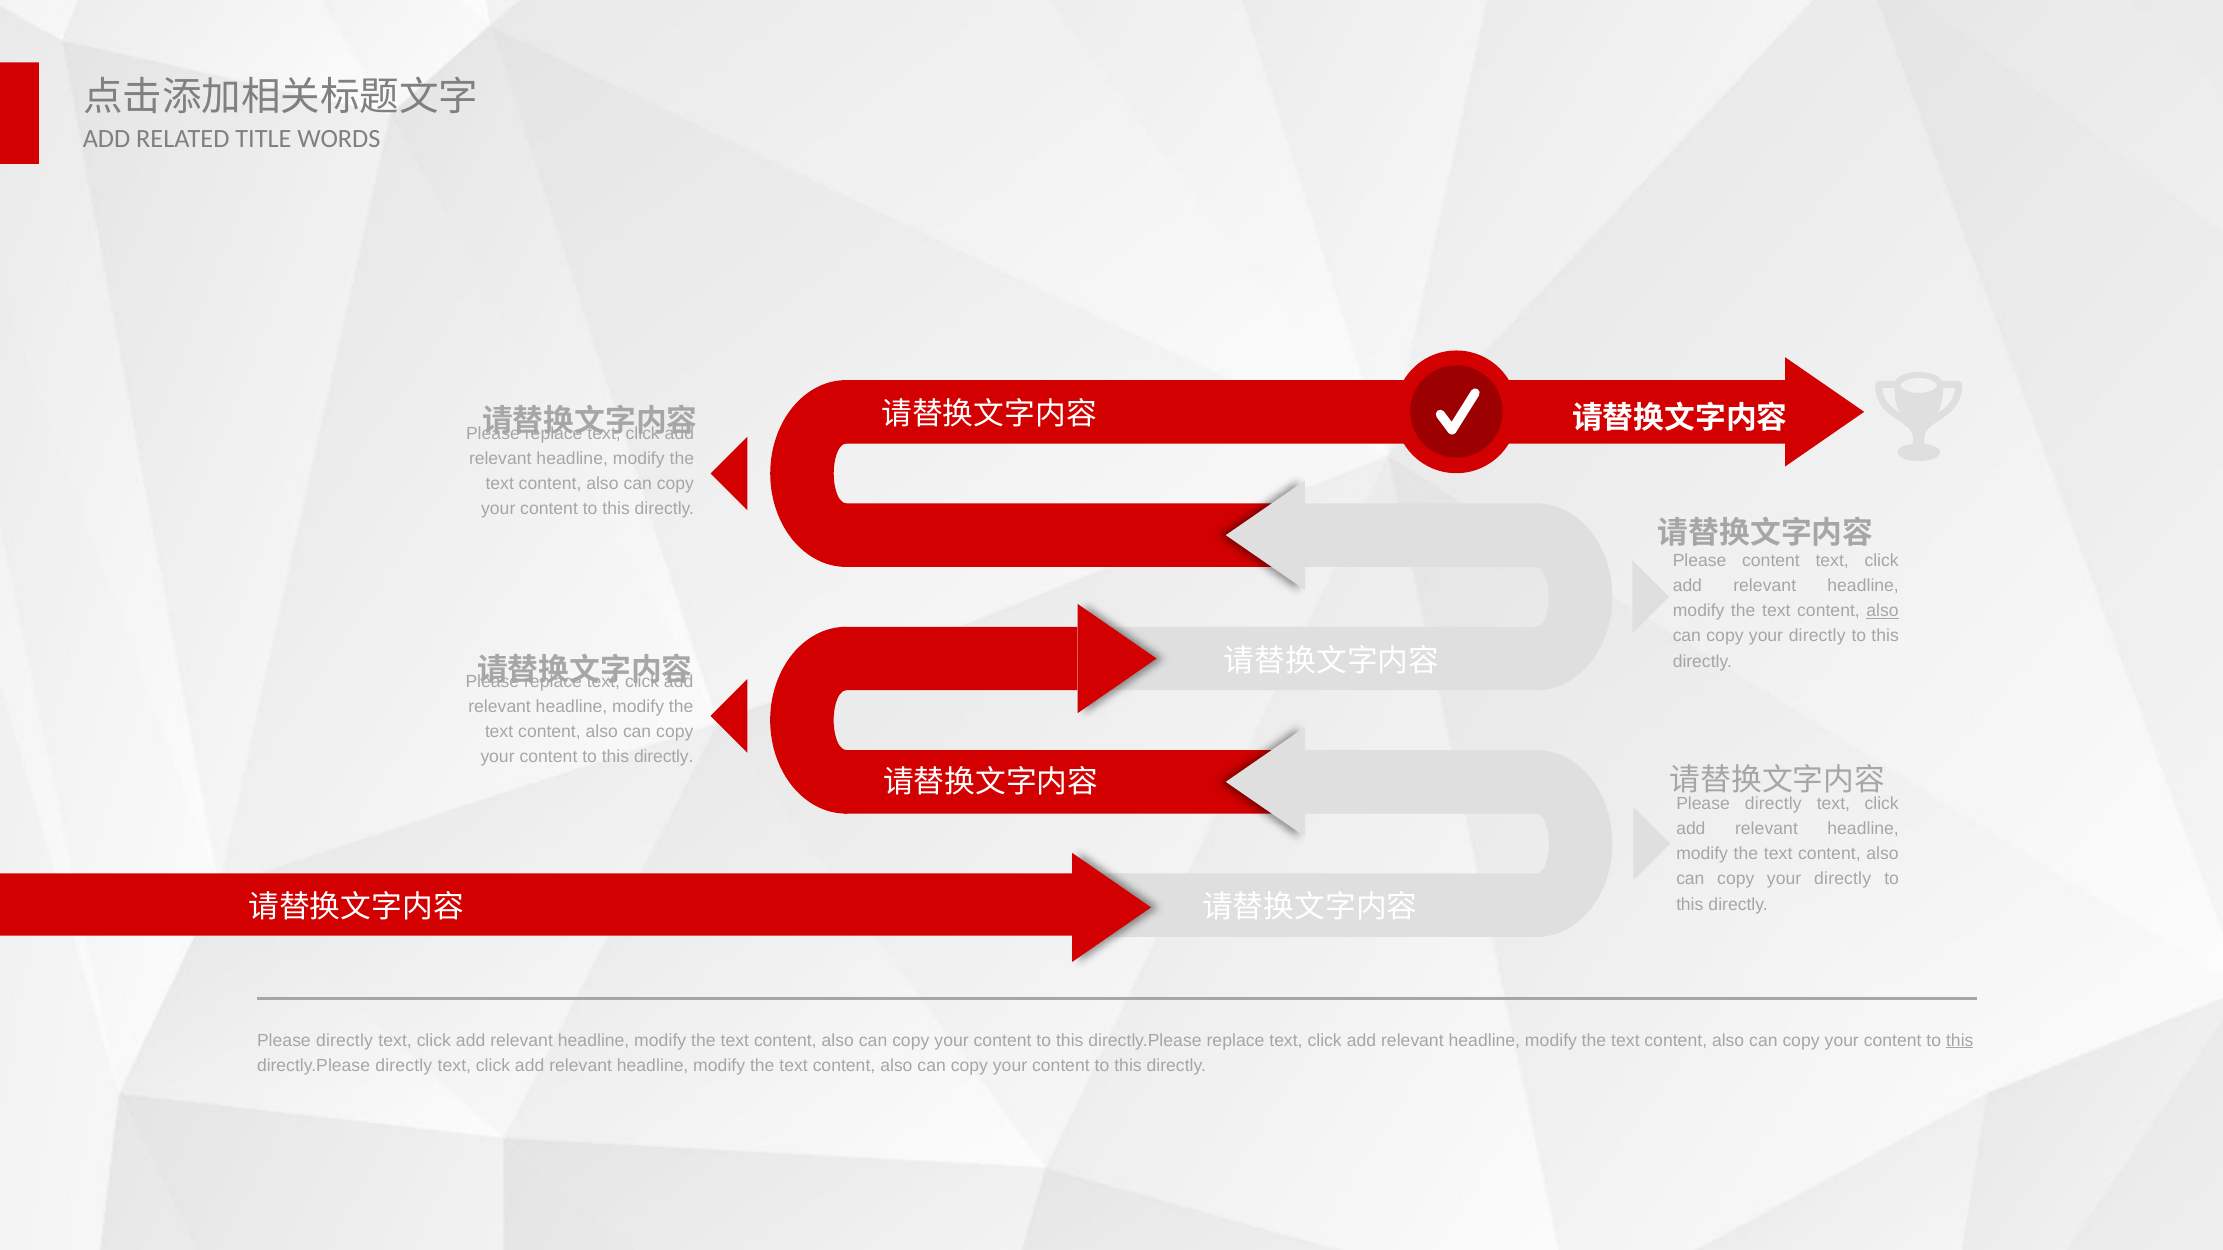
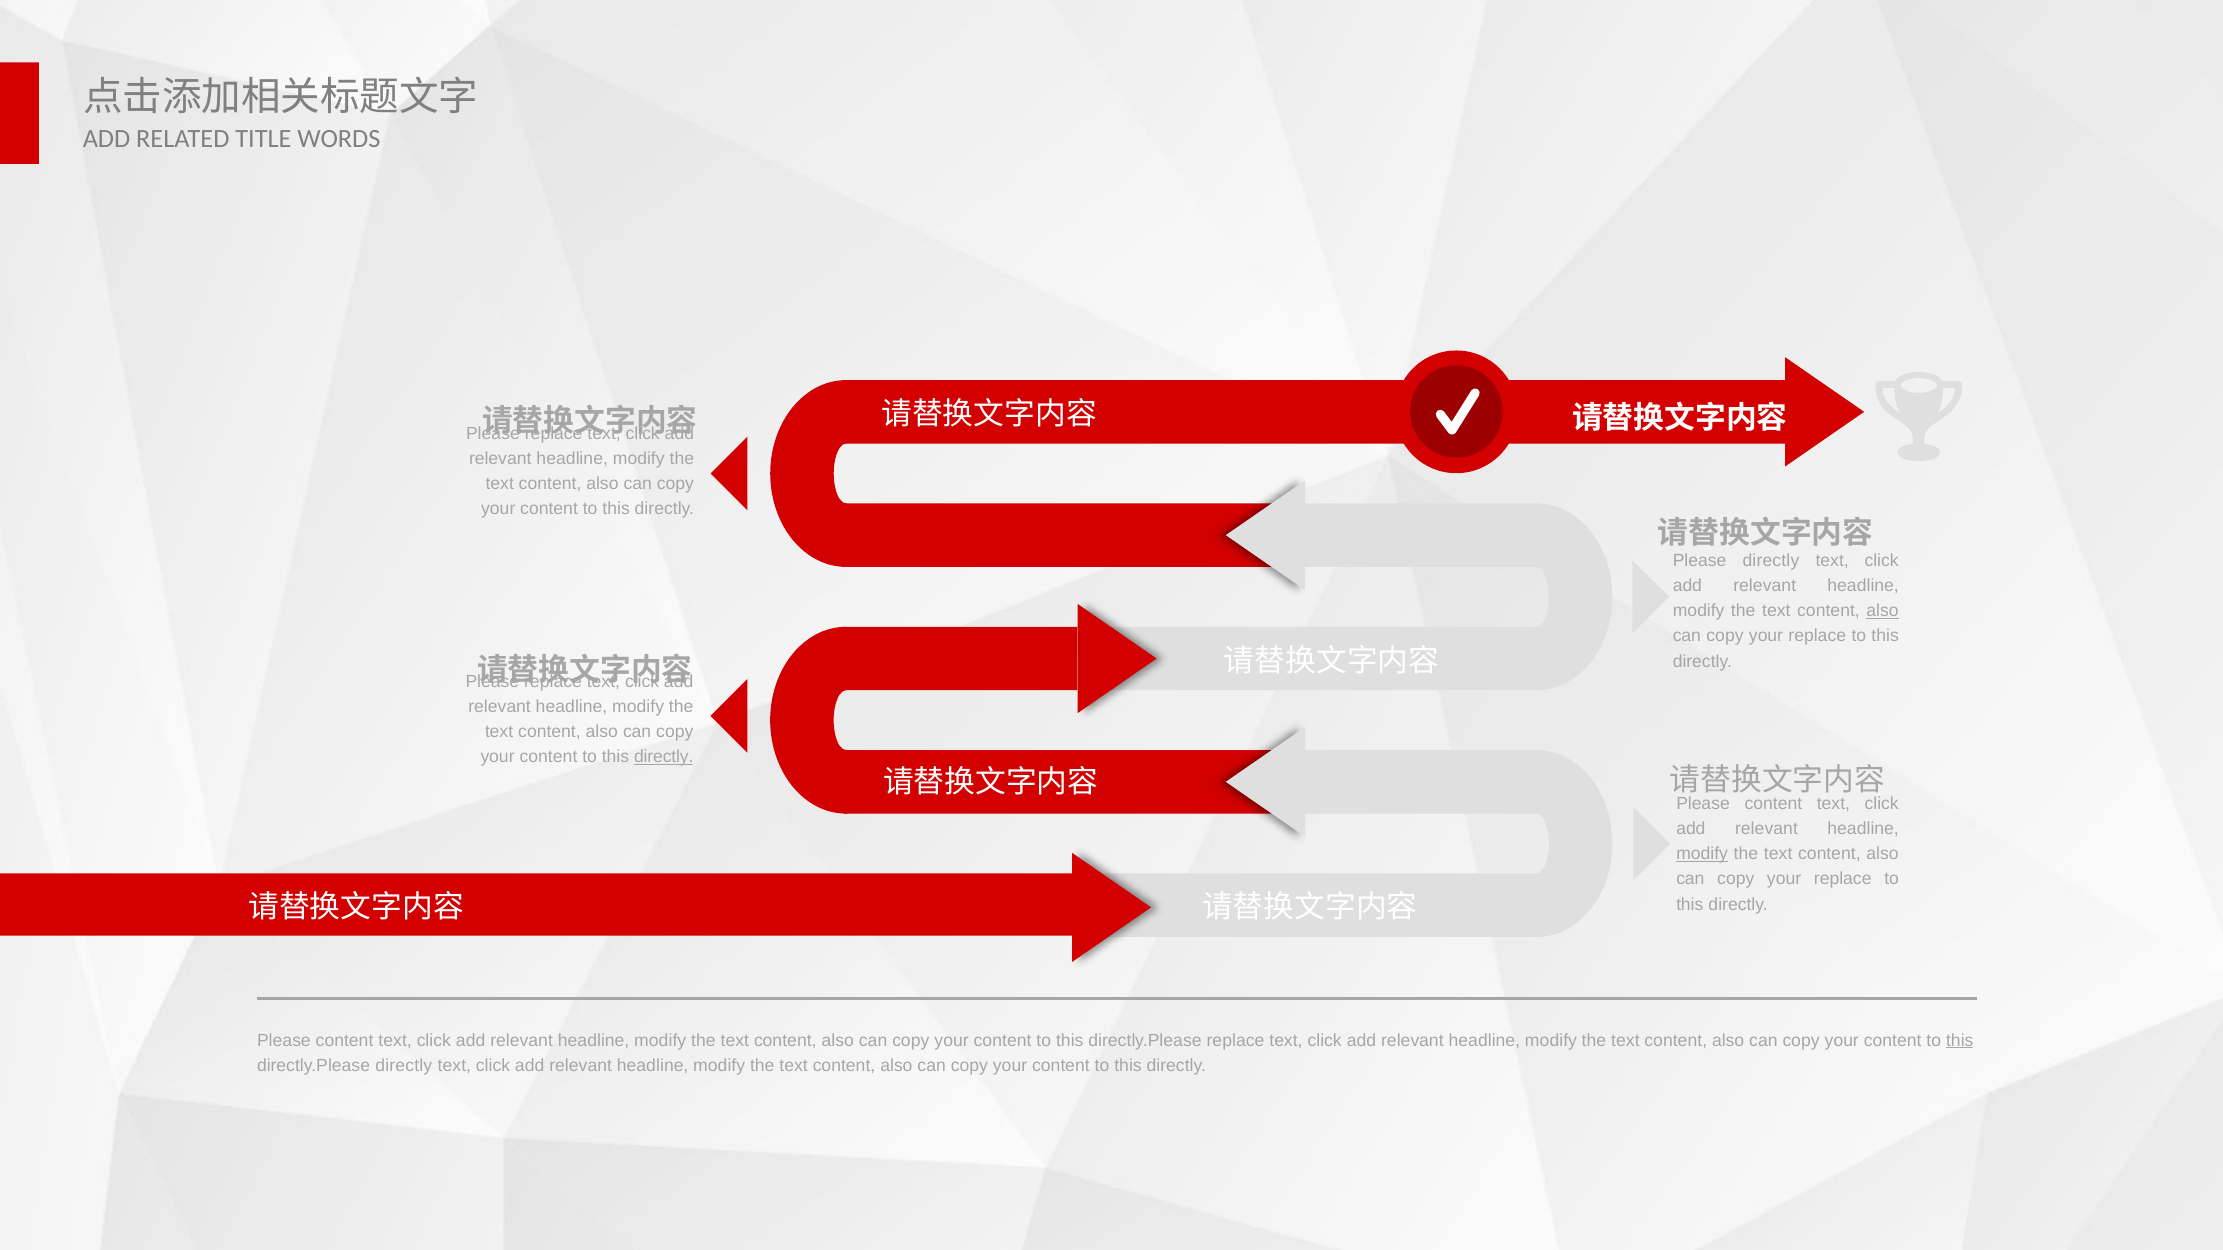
Please content: content -> directly
directly at (1817, 636): directly -> replace
directly at (664, 757) underline: none -> present
directly at (1773, 804): directly -> content
modify at (1702, 854) underline: none -> present
directly at (1843, 879): directly -> replace
directly at (344, 1041): directly -> content
